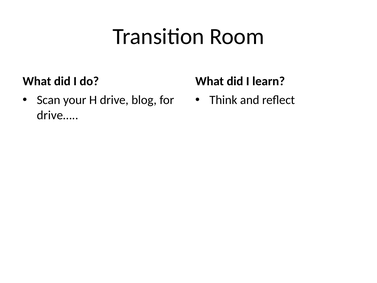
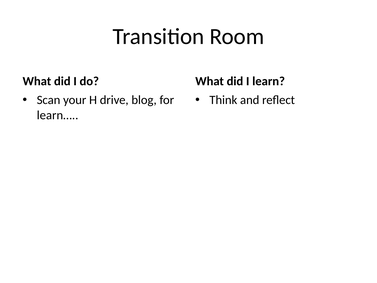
drive…: drive… -> learn…
